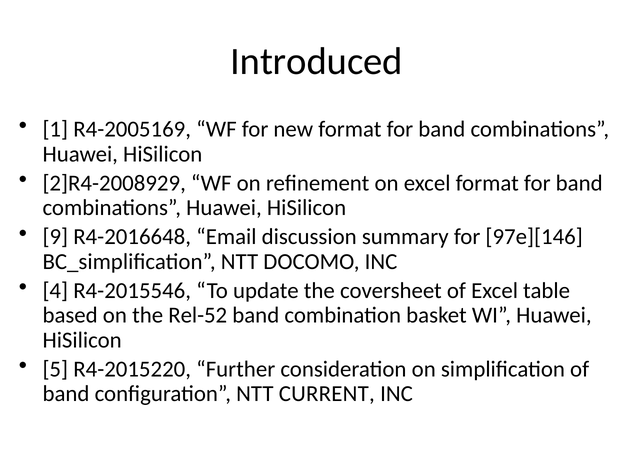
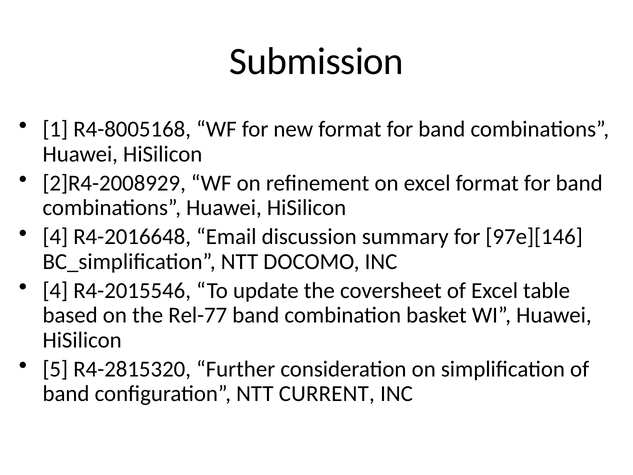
Introduced: Introduced -> Submission
R4-2005169: R4-2005169 -> R4-8005168
9 at (55, 237): 9 -> 4
Rel-52: Rel-52 -> Rel-77
R4-2015220: R4-2015220 -> R4-2815320
